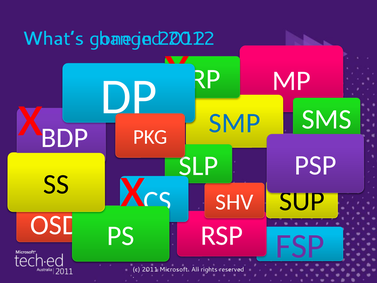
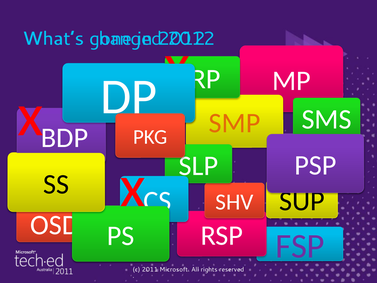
SMP colour: blue -> orange
